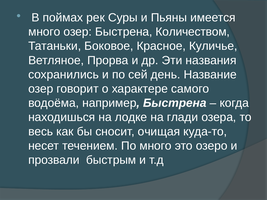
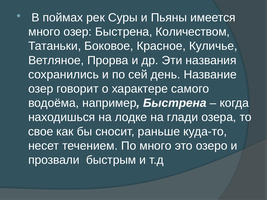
весь: весь -> свое
очищая: очищая -> раньше
